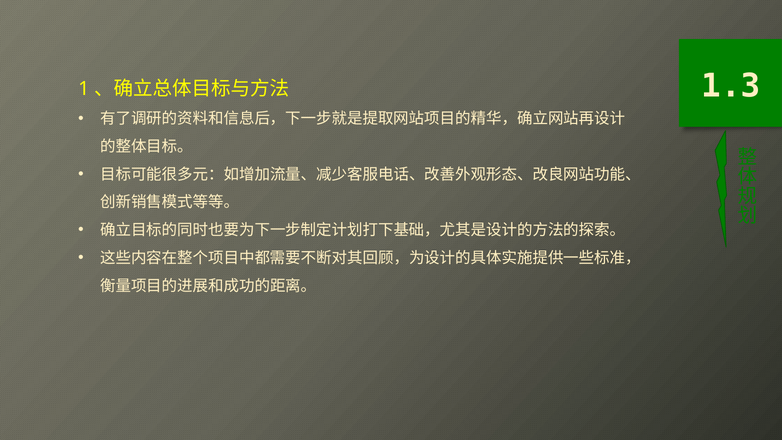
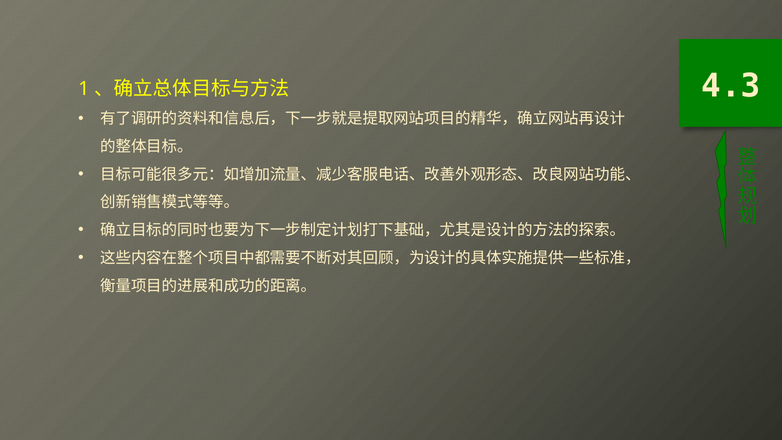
1.3: 1.3 -> 4.3
